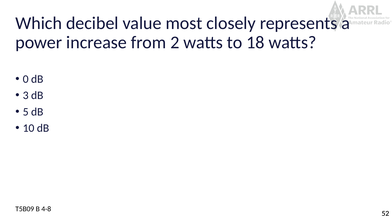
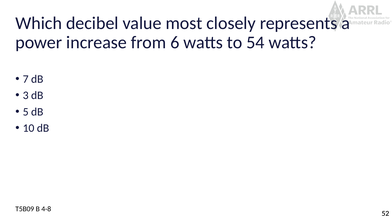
2: 2 -> 6
18: 18 -> 54
0: 0 -> 7
